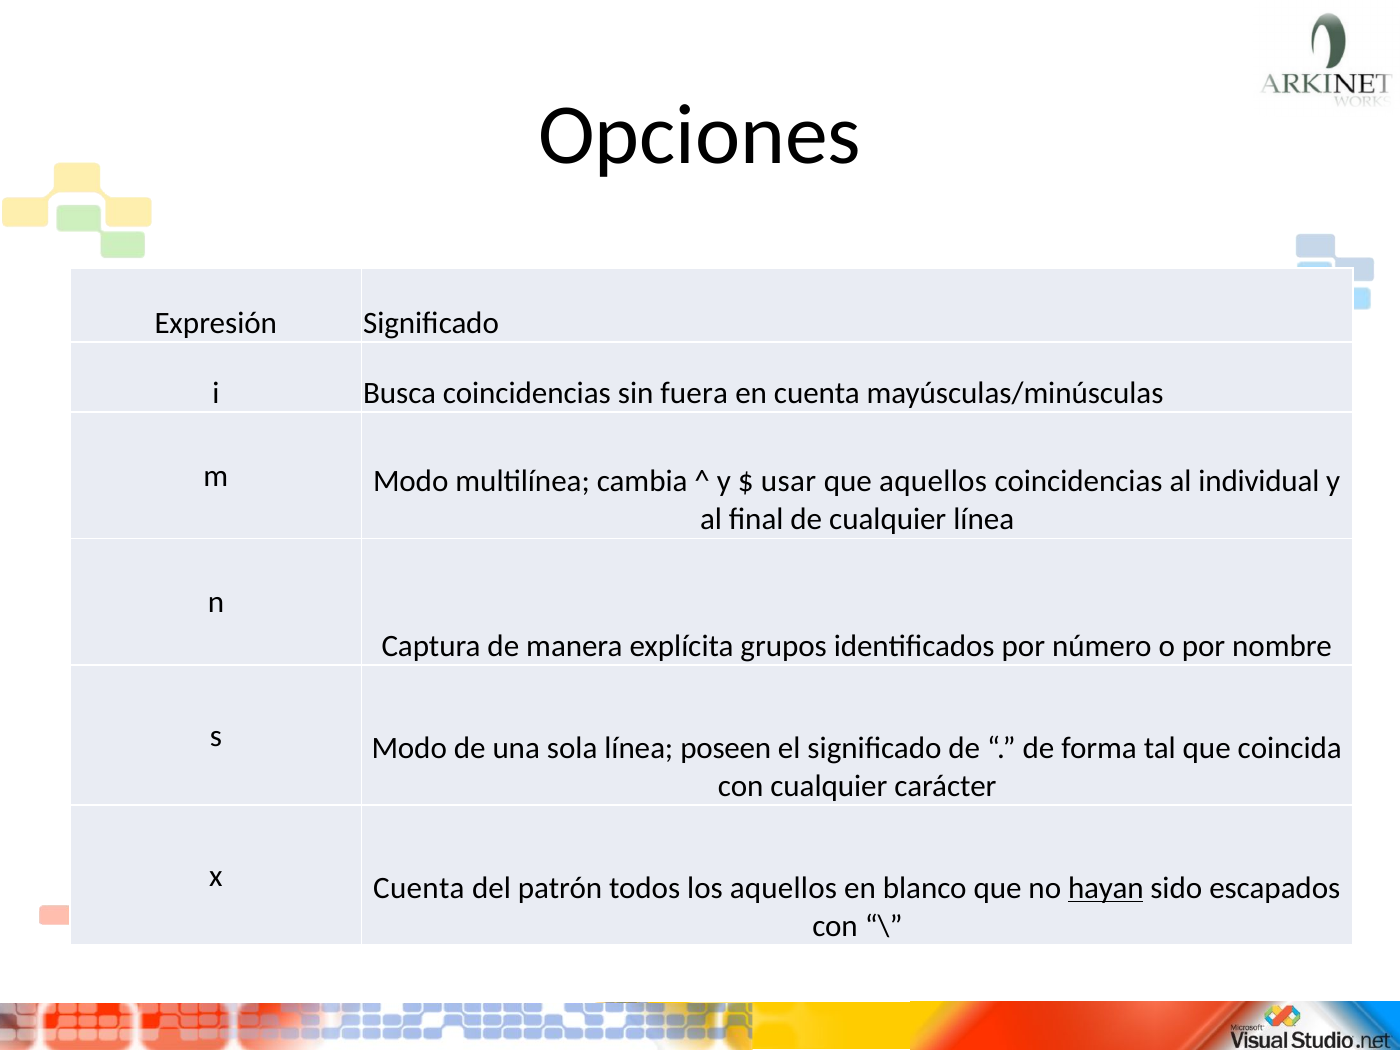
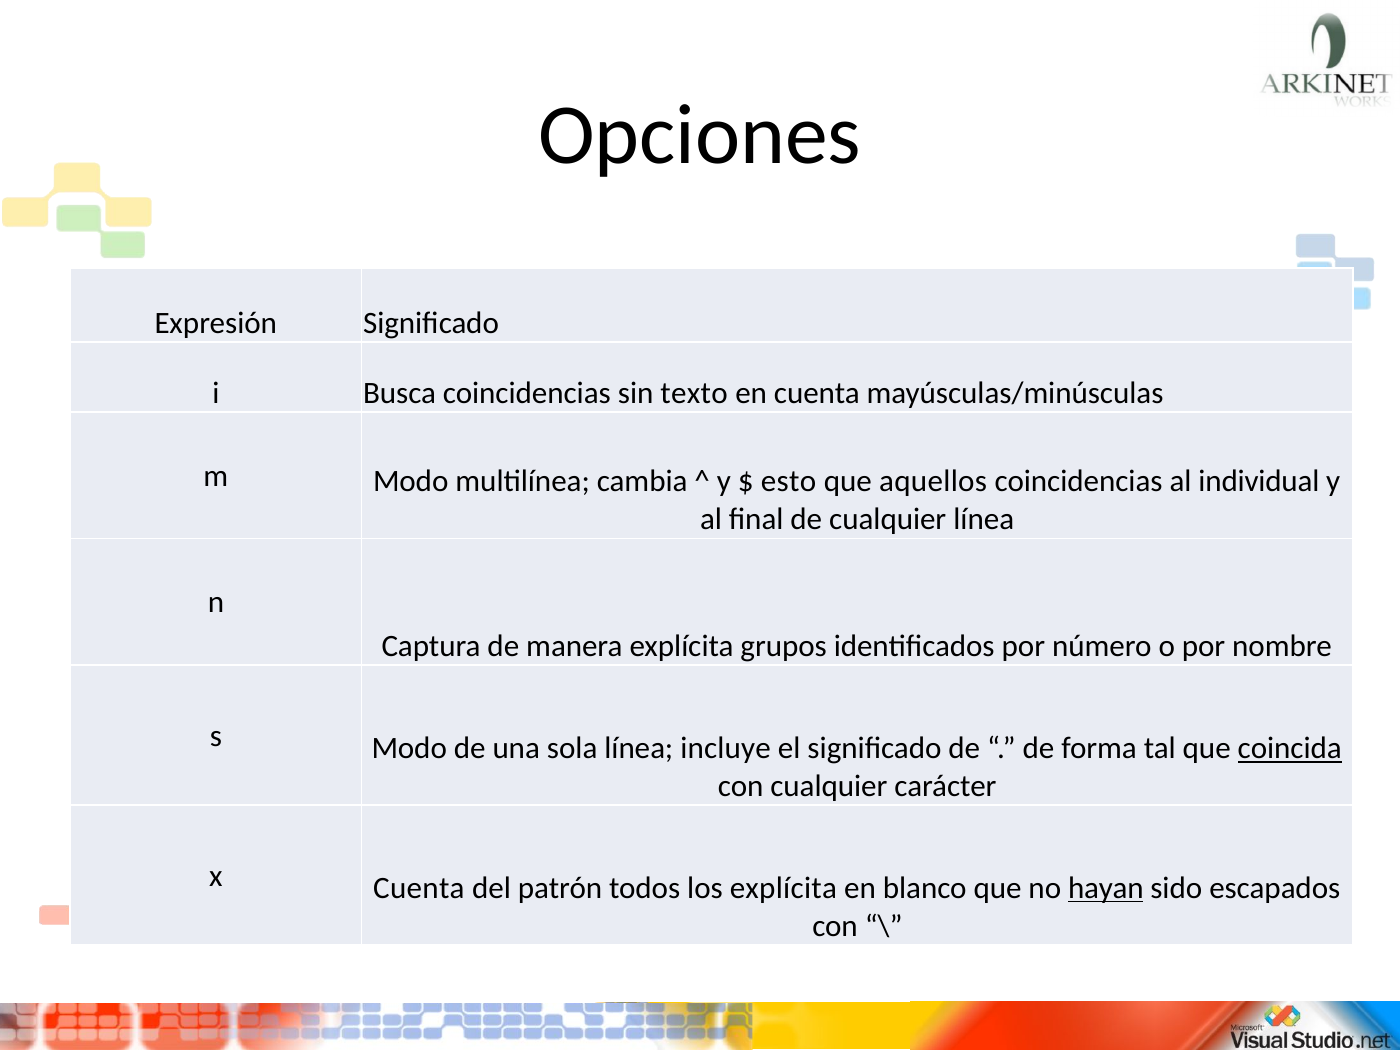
fuera: fuera -> texto
usar: usar -> esto
poseen: poseen -> incluye
coincida underline: none -> present
los aquellos: aquellos -> explícita
